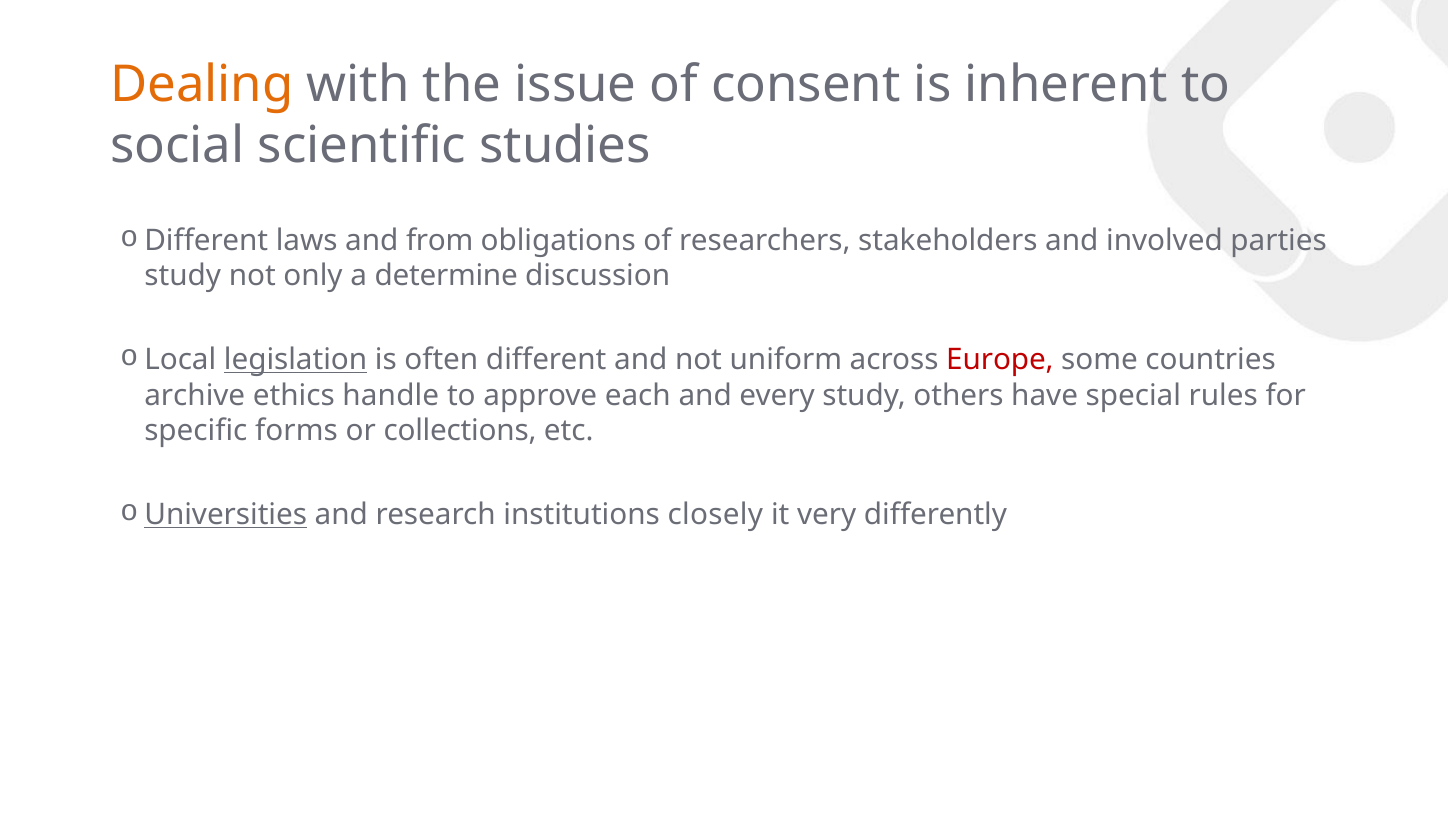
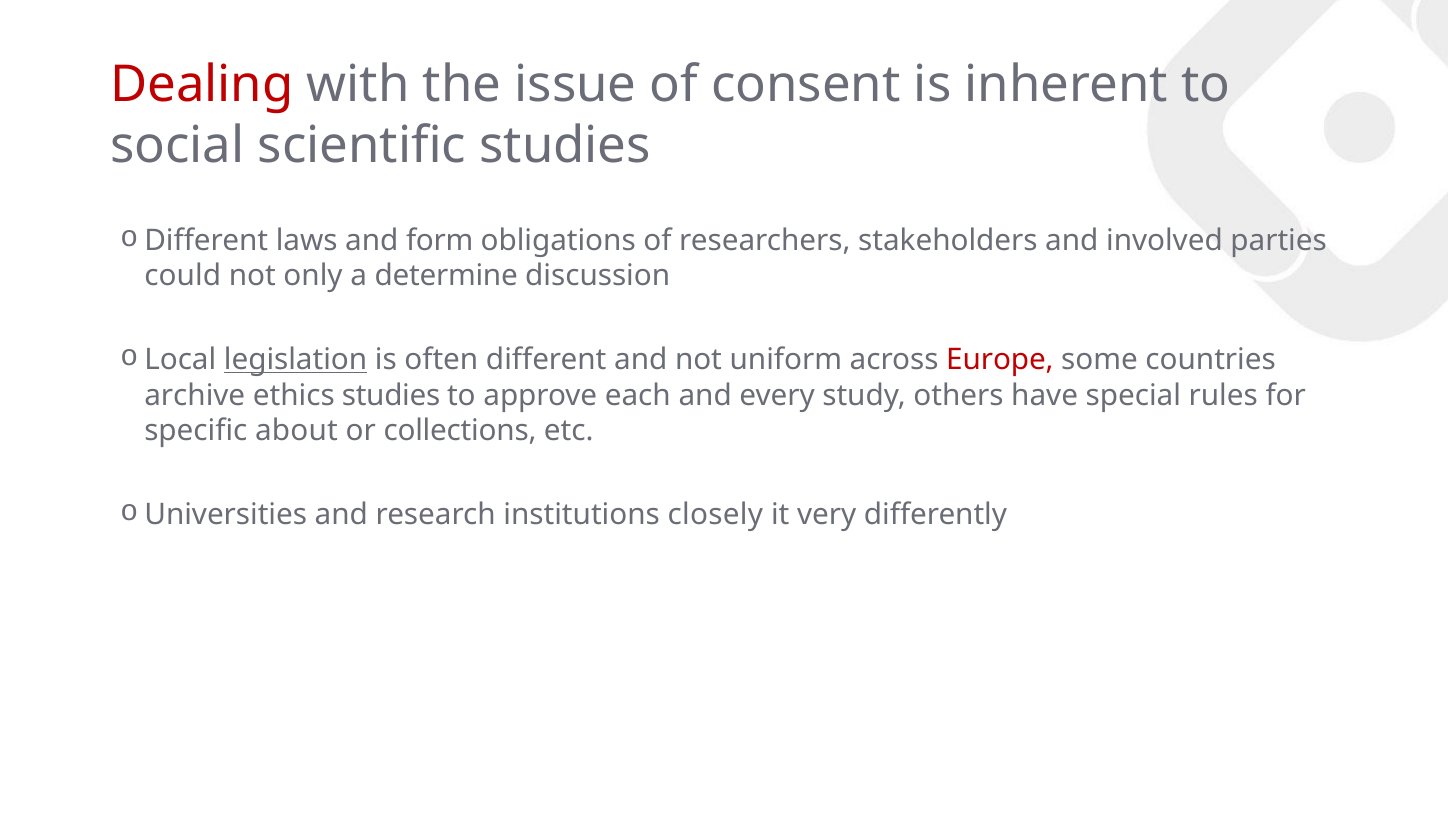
Dealing colour: orange -> red
from: from -> form
study at (183, 276): study -> could
ethics handle: handle -> studies
forms: forms -> about
Universities underline: present -> none
